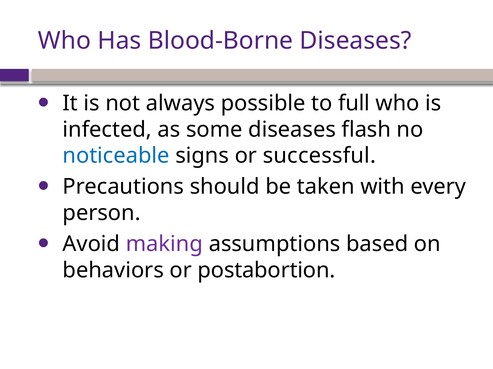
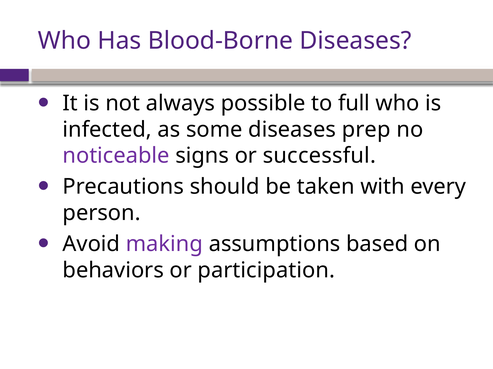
flash: flash -> prep
noticeable colour: blue -> purple
postabortion: postabortion -> participation
